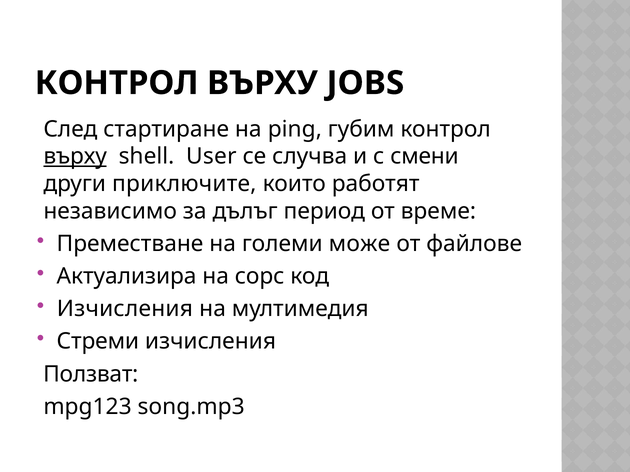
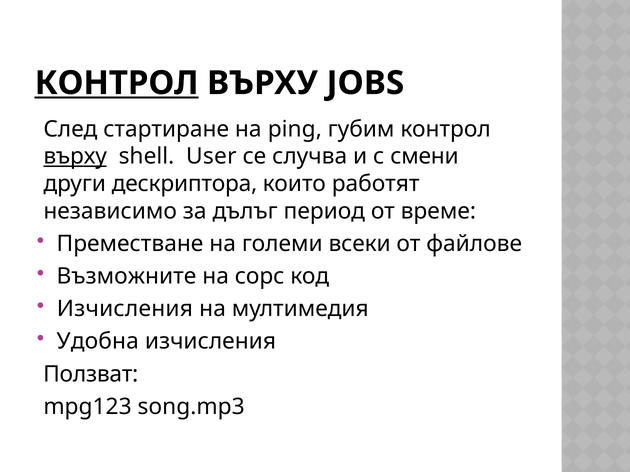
КОНТРОЛ at (117, 83) underline: none -> present
приключите: приключите -> дескриптора
може: може -> всеки
Актуализира: Актуализира -> Възможните
Стреми: Стреми -> Удобна
